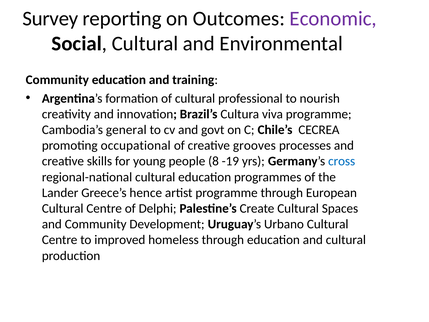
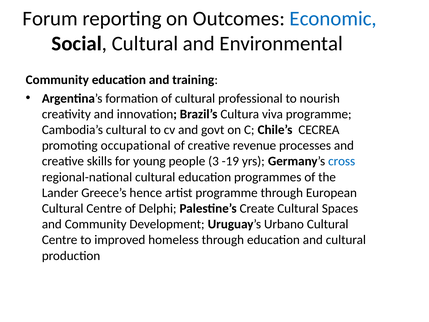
Survey: Survey -> Forum
Economic colour: purple -> blue
Cambodia’s general: general -> cultural
grooves: grooves -> revenue
8: 8 -> 3
